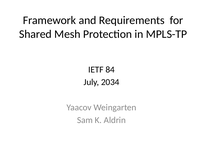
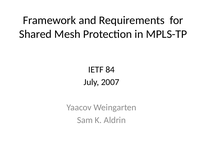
2034: 2034 -> 2007
